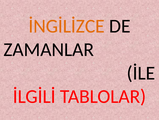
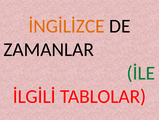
İLE colour: black -> green
